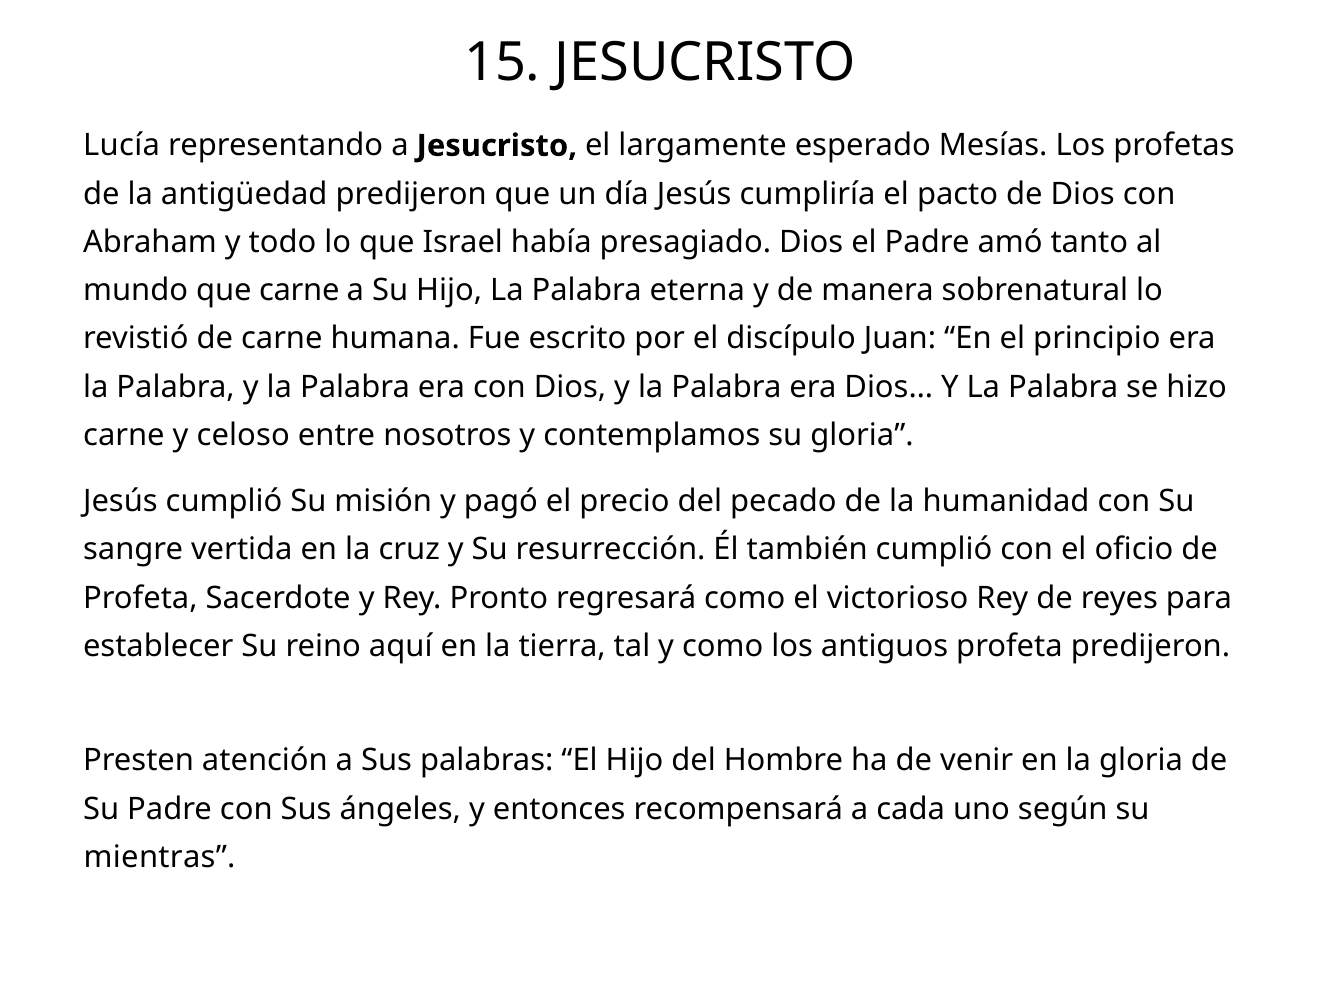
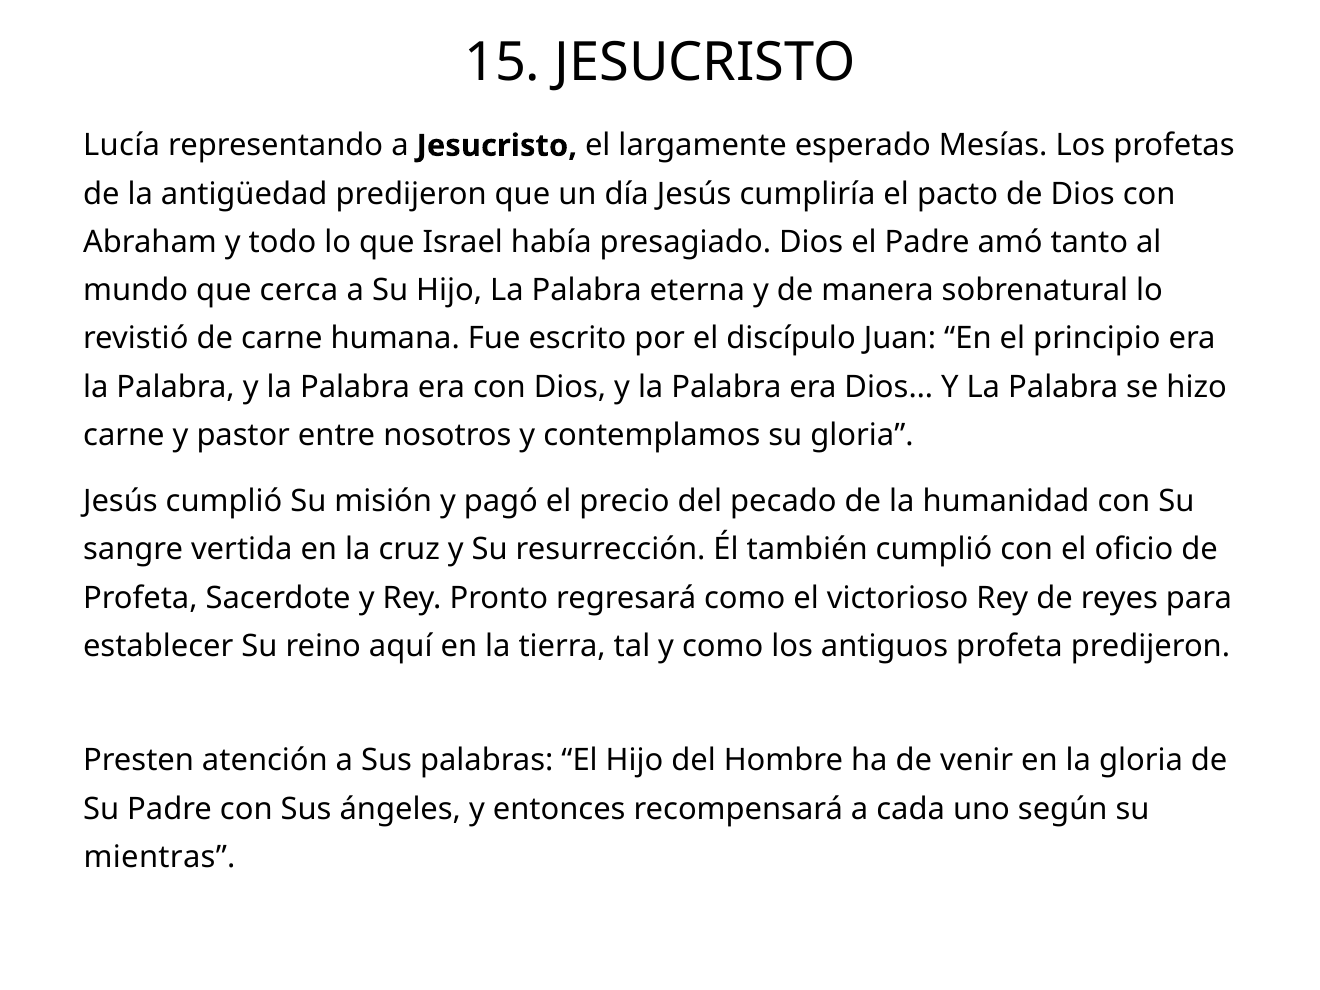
que carne: carne -> cerca
celoso: celoso -> pastor
